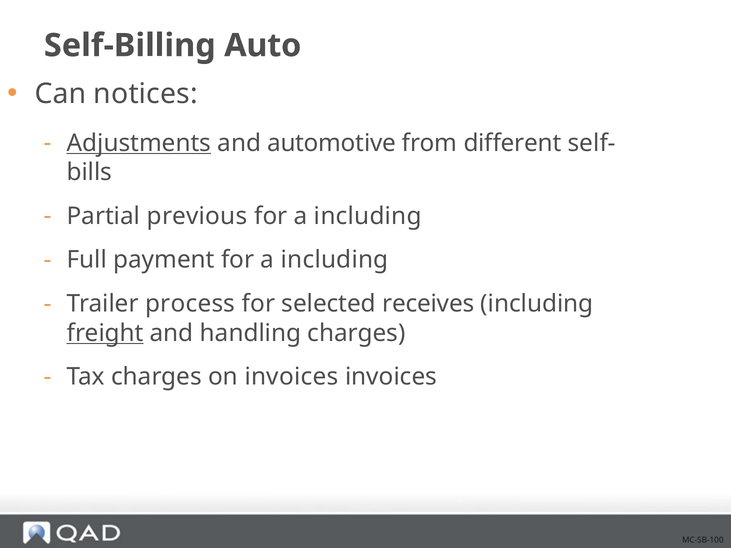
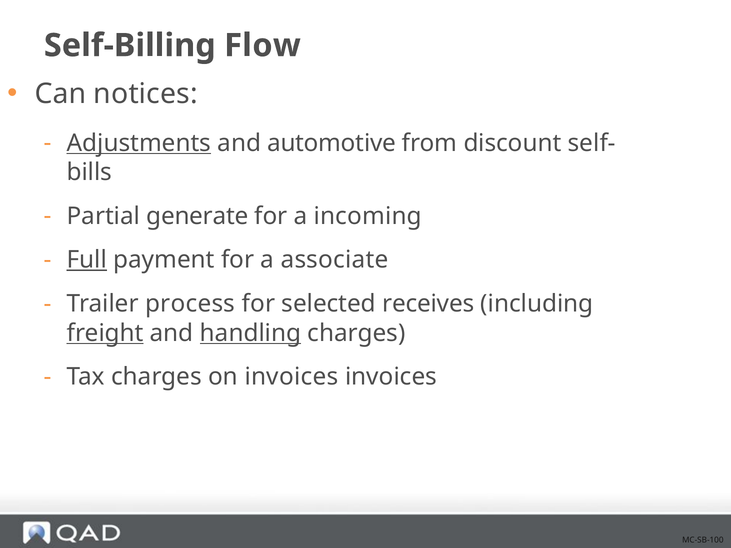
Auto: Auto -> Flow
different: different -> discount
previous: previous -> generate
including at (368, 216): including -> incoming
Full underline: none -> present
payment for a including: including -> associate
handling underline: none -> present
